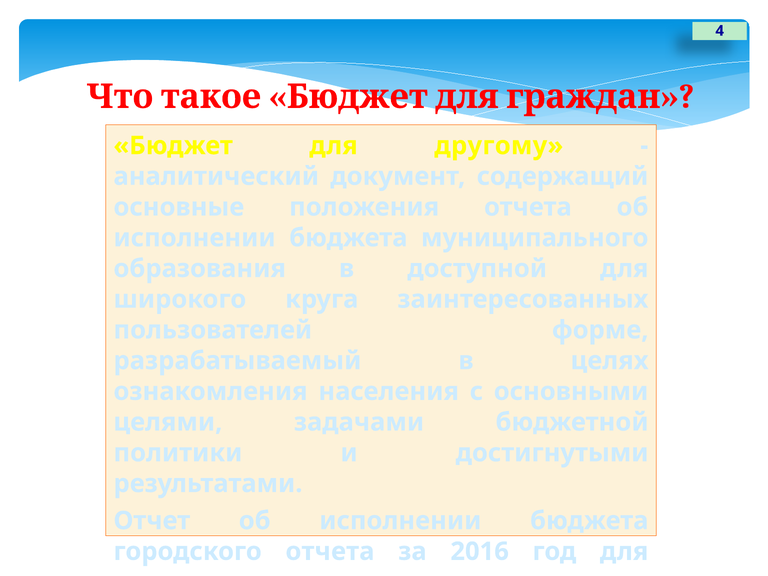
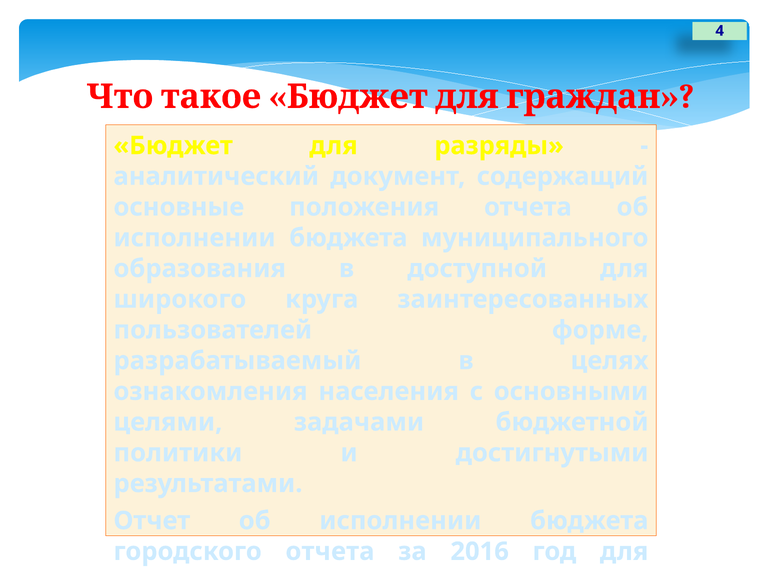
другому: другому -> разряды
